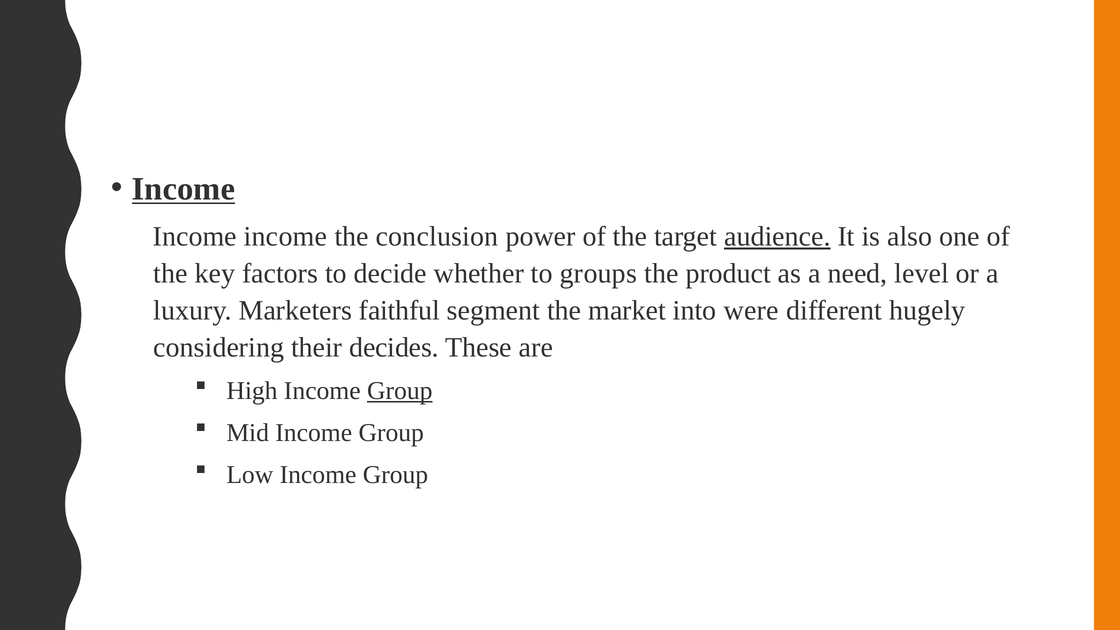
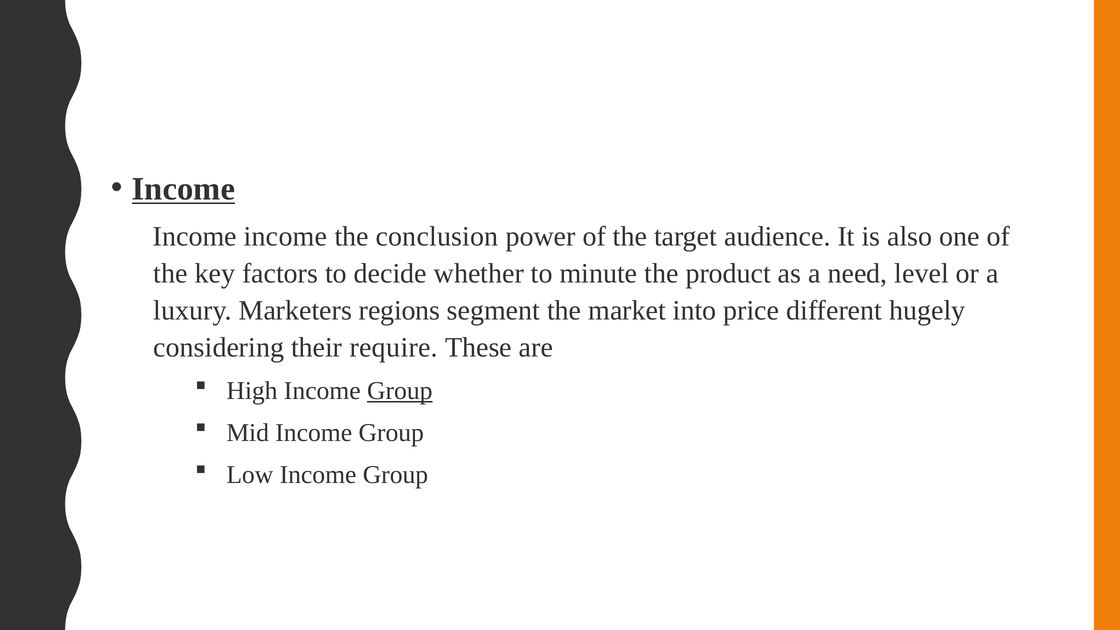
audience underline: present -> none
groups: groups -> minute
faithful: faithful -> regions
were: were -> price
decides: decides -> require
